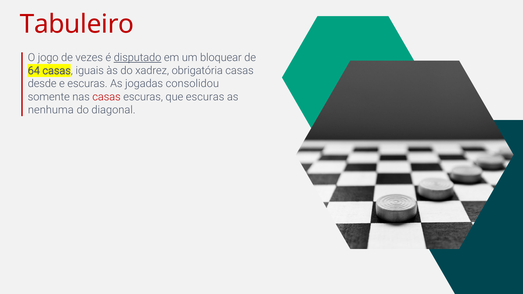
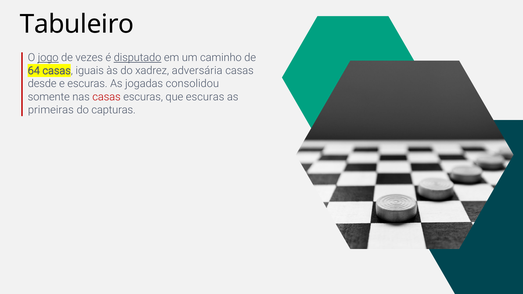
Tabuleiro colour: red -> black
jogo underline: none -> present
bloquear: bloquear -> caminho
obrigatória: obrigatória -> adversária
nenhuma: nenhuma -> primeiras
diagonal: diagonal -> capturas
